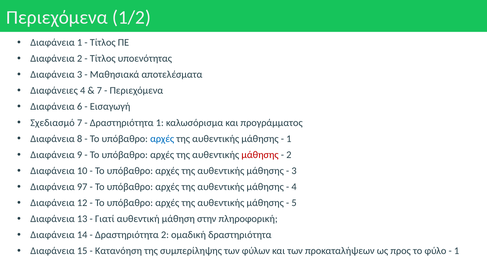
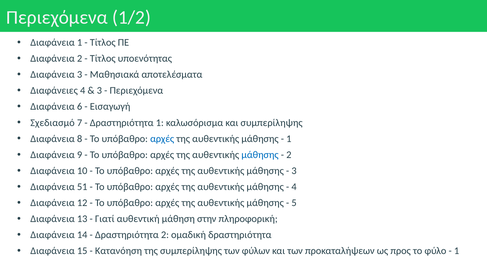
7 at (99, 91): 7 -> 3
και προγράμματος: προγράμματος -> συμπερίληψης
μάθησης at (260, 155) colour: red -> blue
97: 97 -> 51
